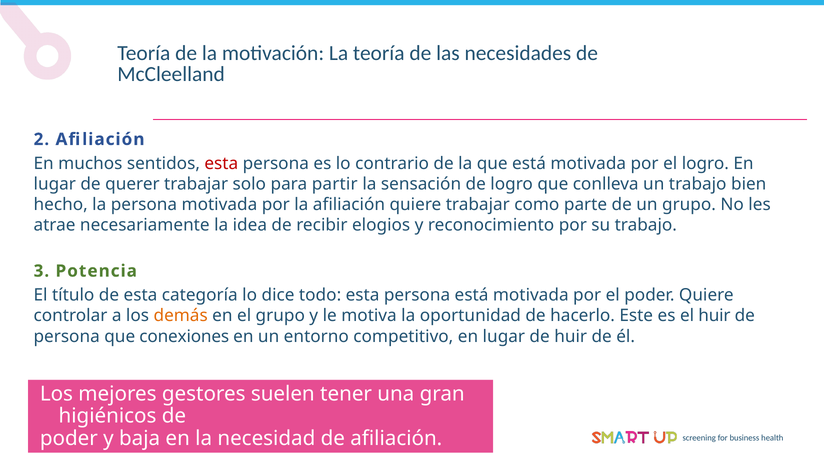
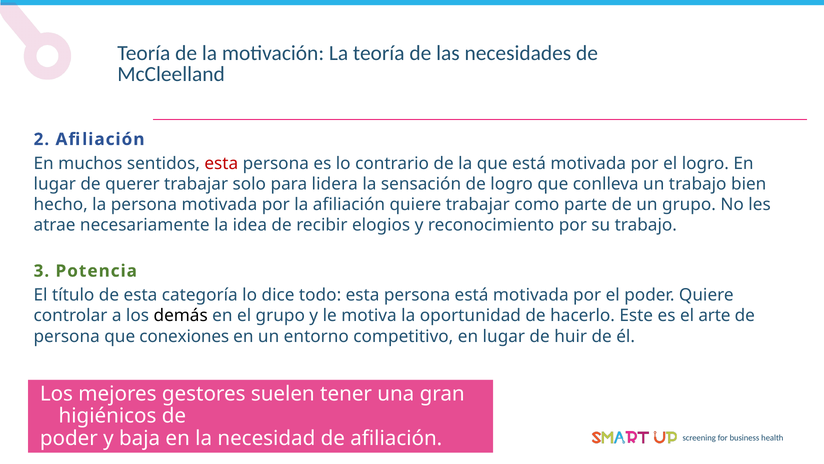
partir: partir -> lidera
demás colour: orange -> black
el huir: huir -> arte
